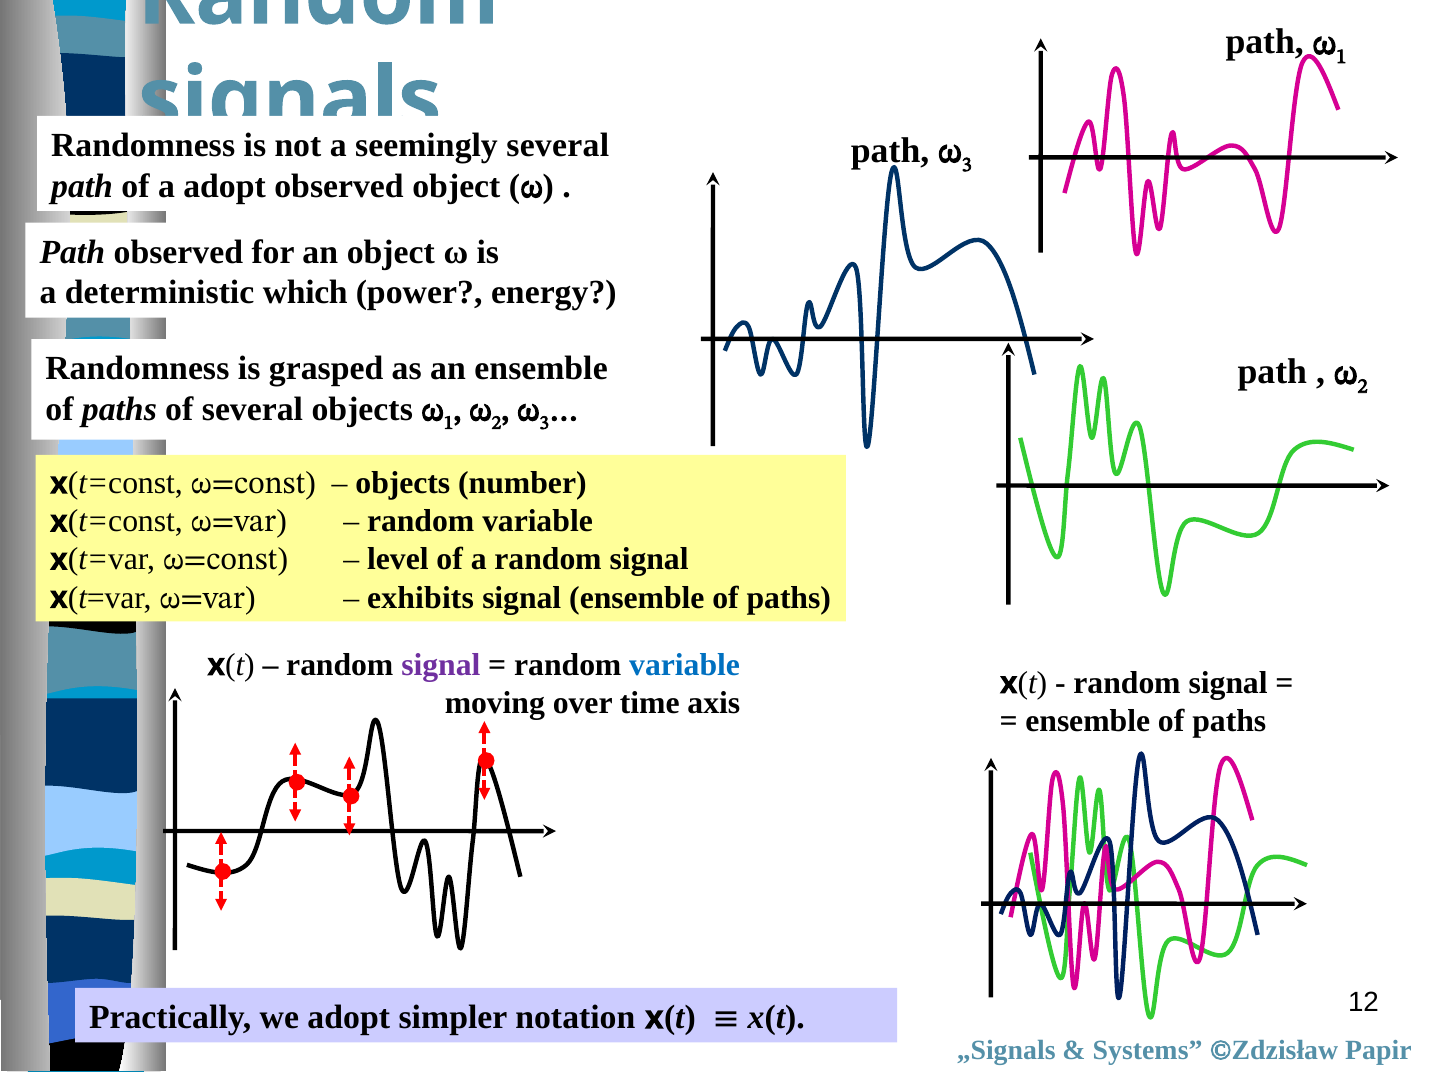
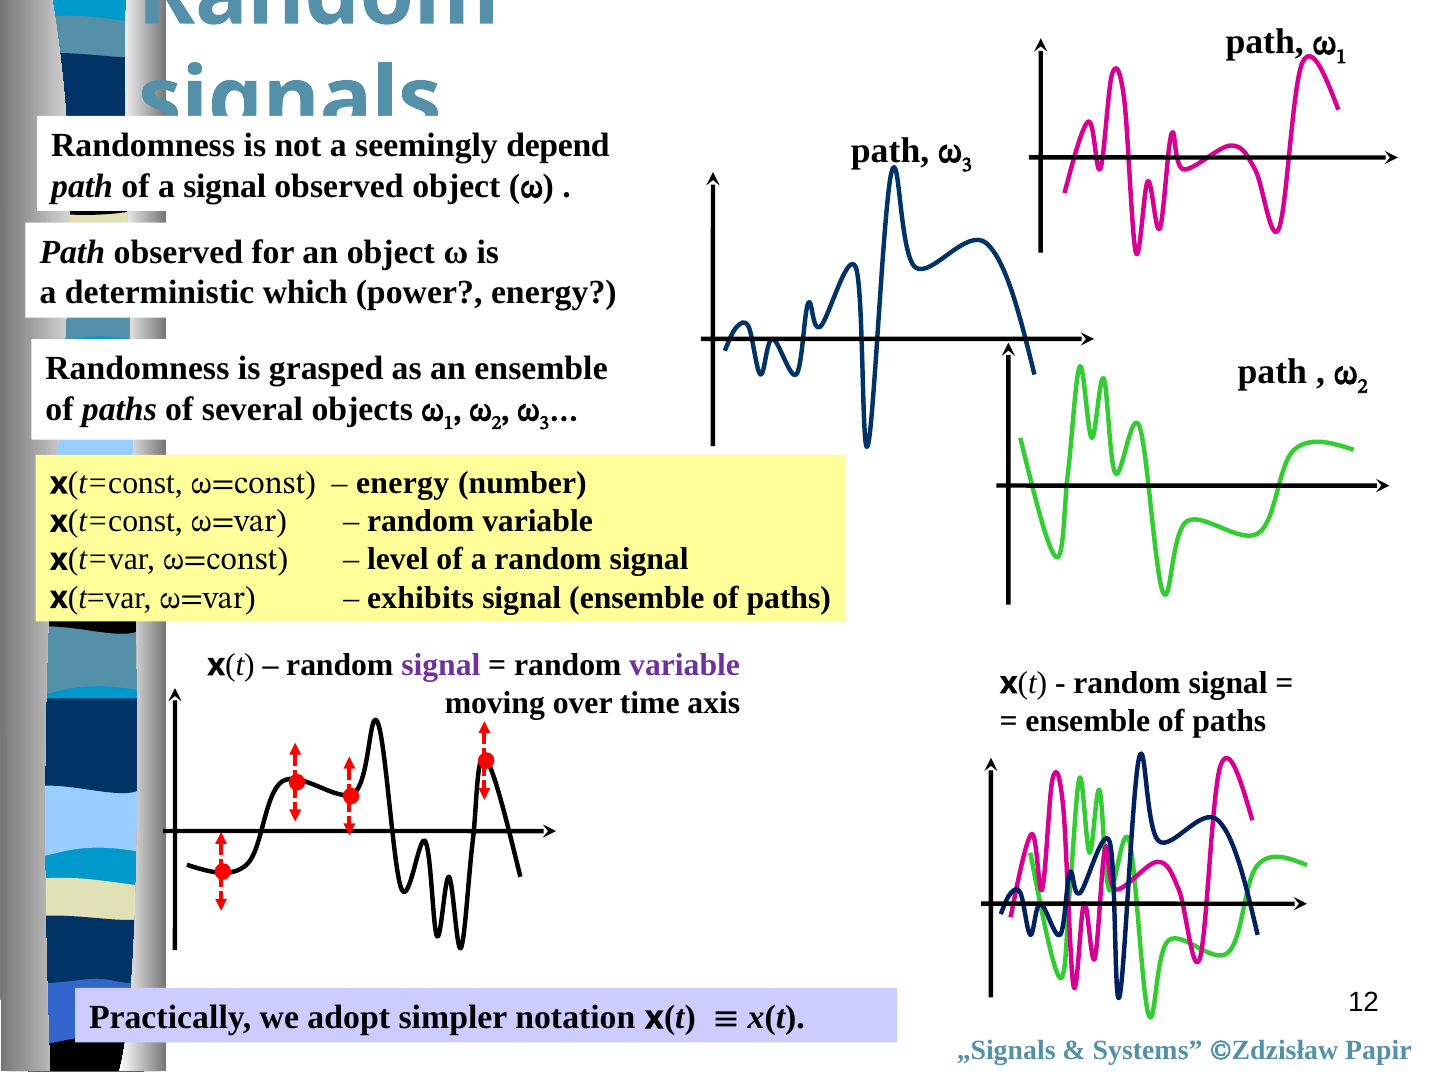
several at (558, 146): several -> depend
a adopt: adopt -> signal
objects at (403, 483): objects -> energy
variable at (685, 665) colour: blue -> purple
